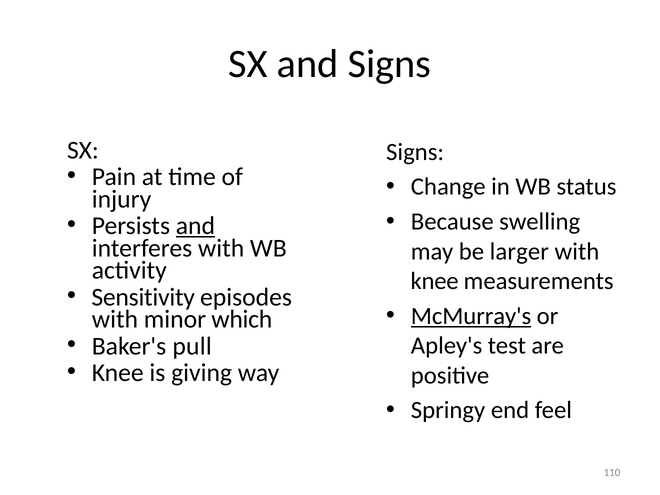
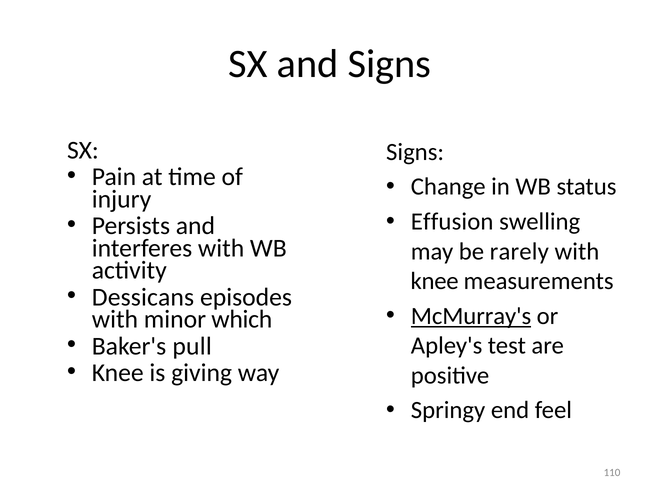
Because: Because -> Effusion
and at (195, 226) underline: present -> none
larger: larger -> rarely
Sensitivity: Sensitivity -> Dessicans
